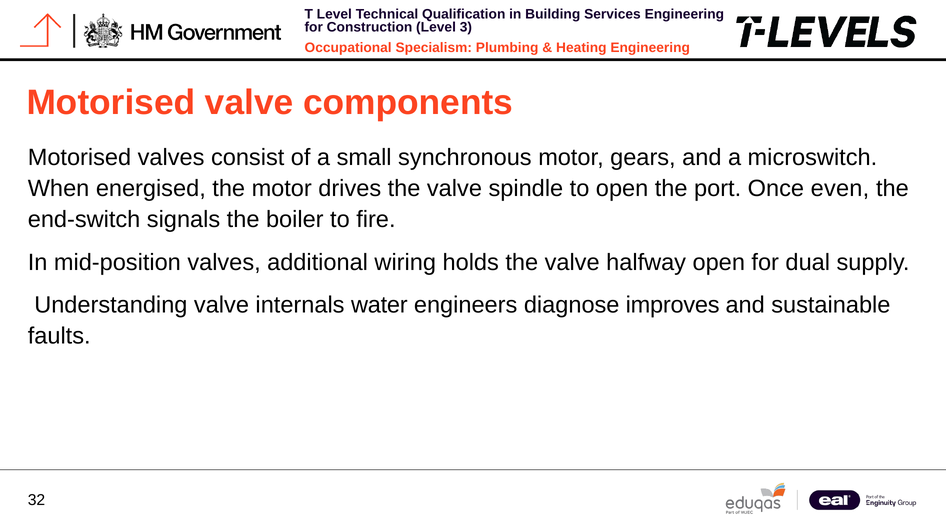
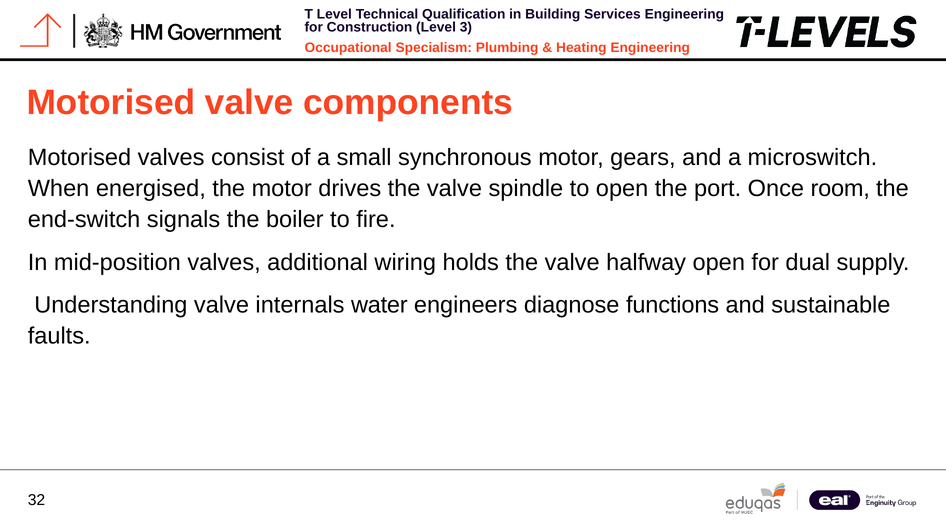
even: even -> room
improves: improves -> functions
